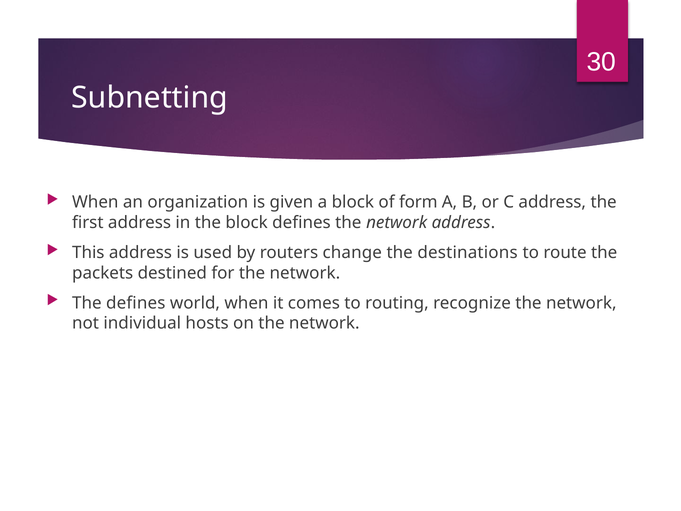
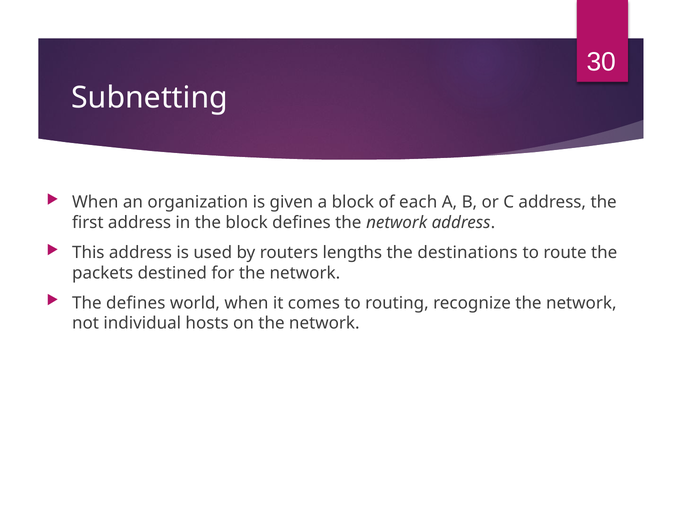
form: form -> each
change: change -> lengths
